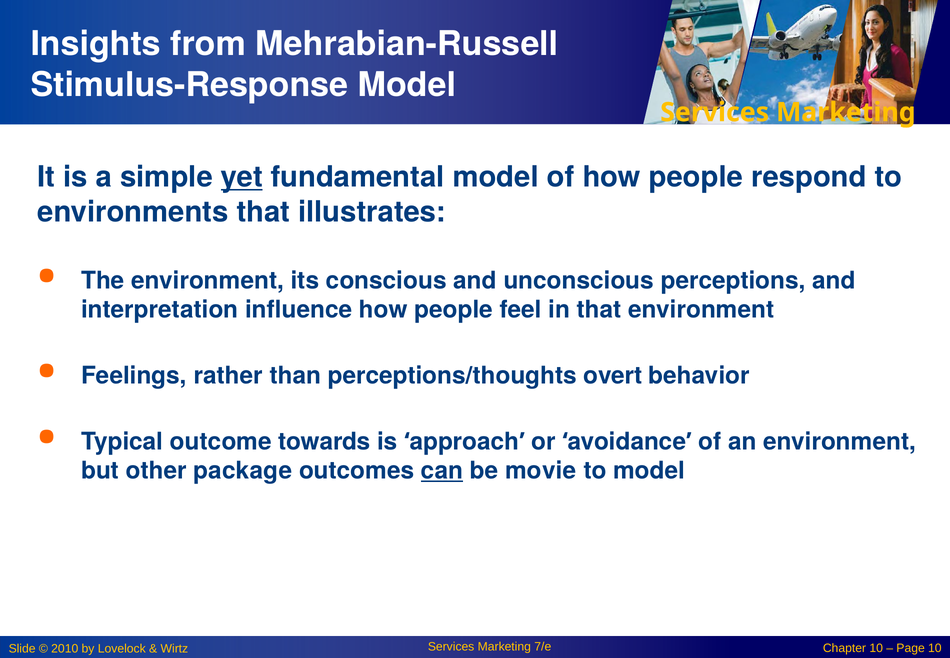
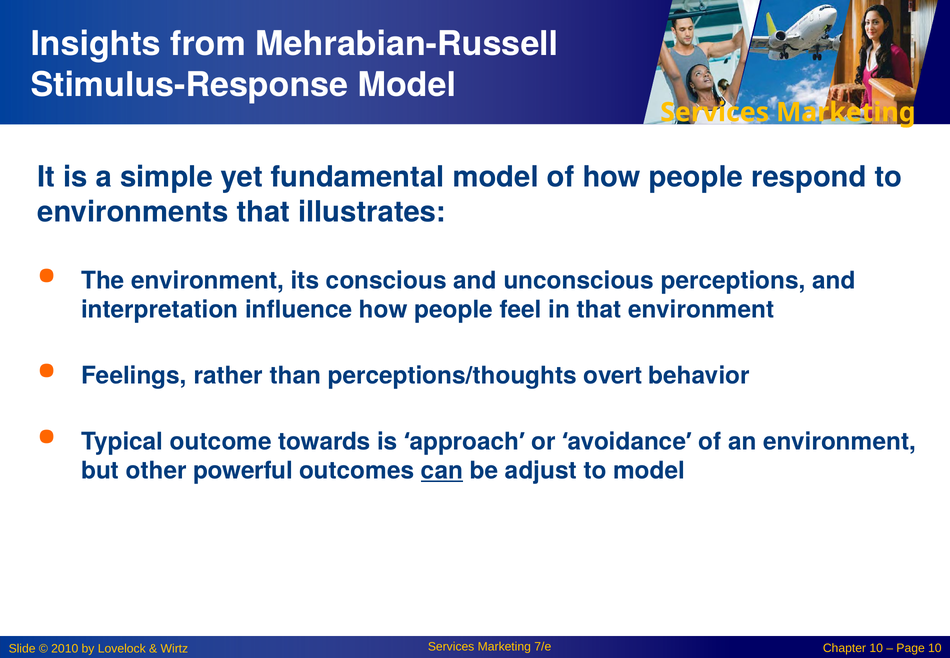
yet underline: present -> none
package: package -> powerful
movie: movie -> adjust
